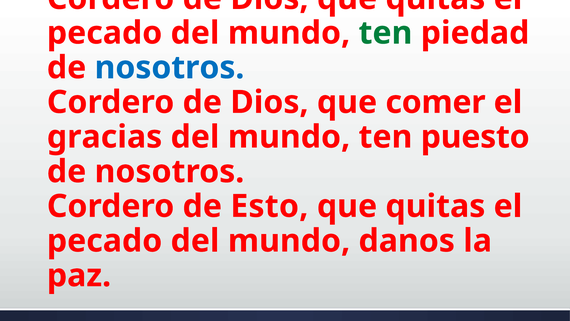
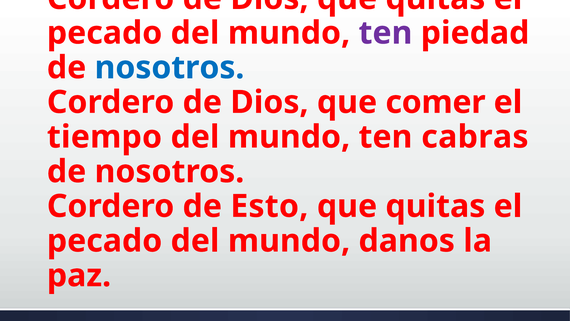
ten at (385, 33) colour: green -> purple
gracias: gracias -> tiempo
puesto: puesto -> cabras
